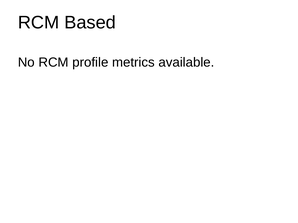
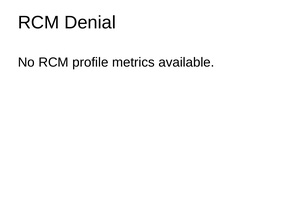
Based: Based -> Denial
